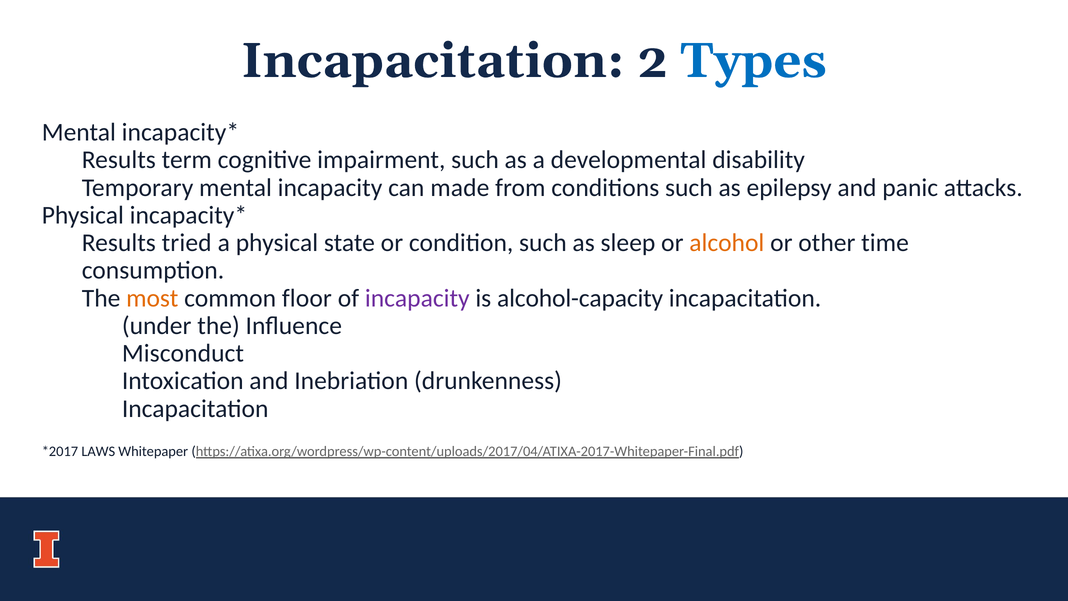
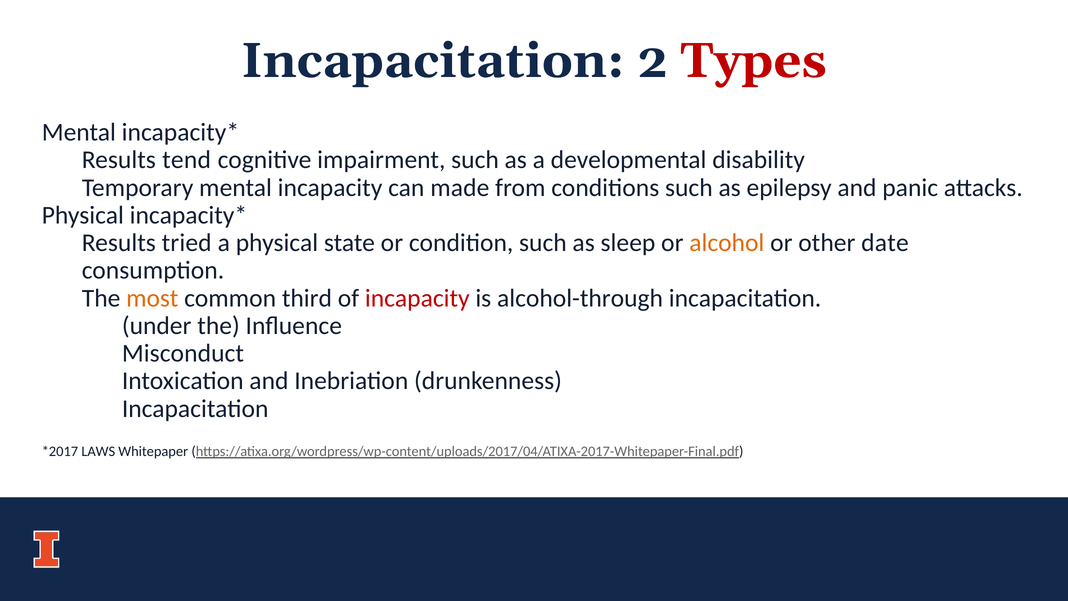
Types colour: blue -> red
term: term -> tend
time: time -> date
floor: floor -> third
incapacity at (417, 298) colour: purple -> red
alcohol-capacity: alcohol-capacity -> alcohol-through
